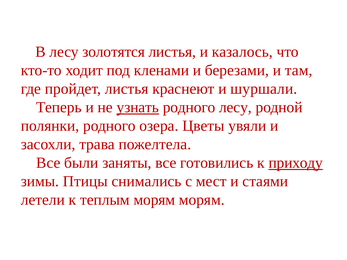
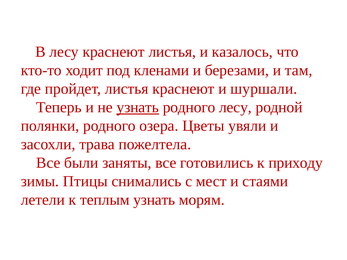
лесу золотятся: золотятся -> краснеют
приходу underline: present -> none
теплым морям: морям -> узнать
